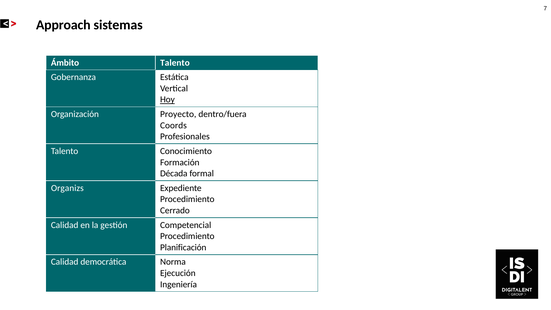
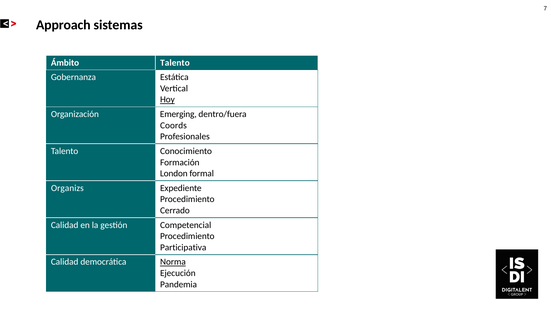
Proyecto: Proyecto -> Emerging
Década: Década -> London
Planificación: Planificación -> Participativa
Norma underline: none -> present
Ingeniería: Ingeniería -> Pandemia
